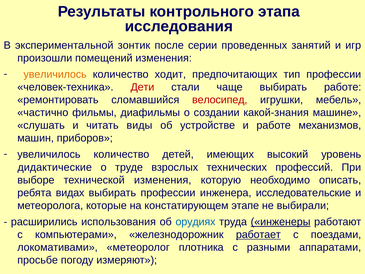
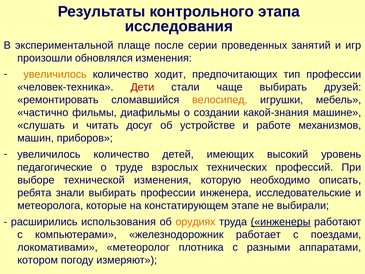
зонтик: зонтик -> плаще
помещений: помещений -> обновлялся
выбирать работе: работе -> друзей
велосипед colour: red -> orange
виды: виды -> досуг
дидактические: дидактические -> педагогические
видах: видах -> знали
орудиях colour: blue -> orange
работает underline: present -> none
просьбе: просьбе -> котором
